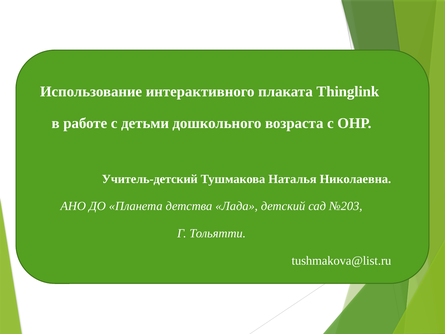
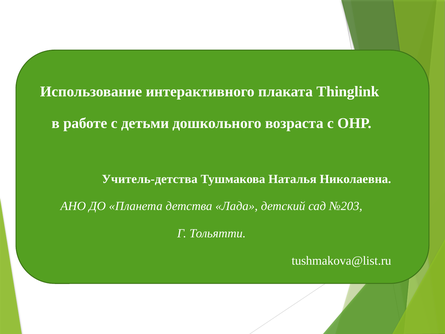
Учитель-детский: Учитель-детский -> Учитель-детства
